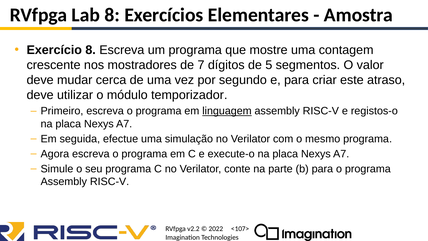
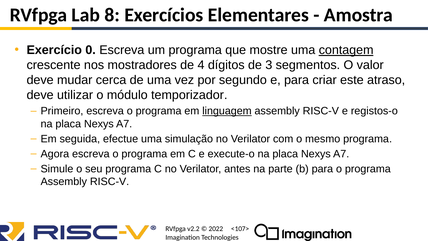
Exercício 8: 8 -> 0
contagem underline: none -> present
7: 7 -> 4
5: 5 -> 3
conte: conte -> antes
